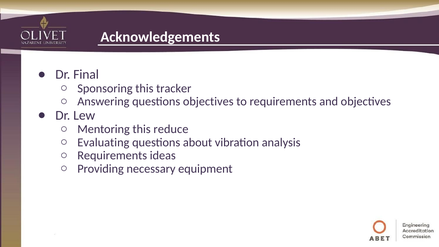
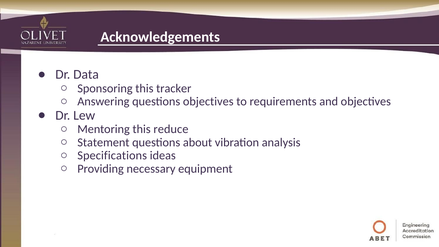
Final: Final -> Data
Evaluating: Evaluating -> Statement
Requirements at (112, 156): Requirements -> Specifications
